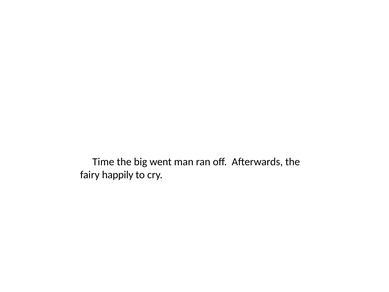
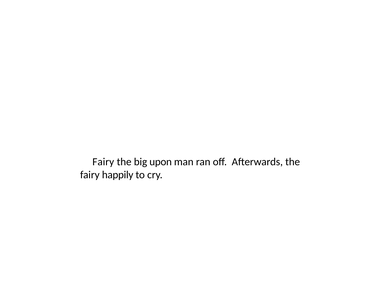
Time at (103, 162): Time -> Fairy
went: went -> upon
